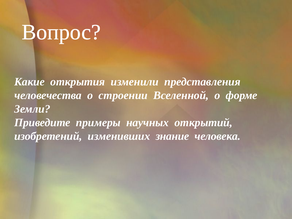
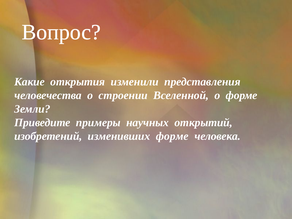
изменивших знание: знание -> форме
